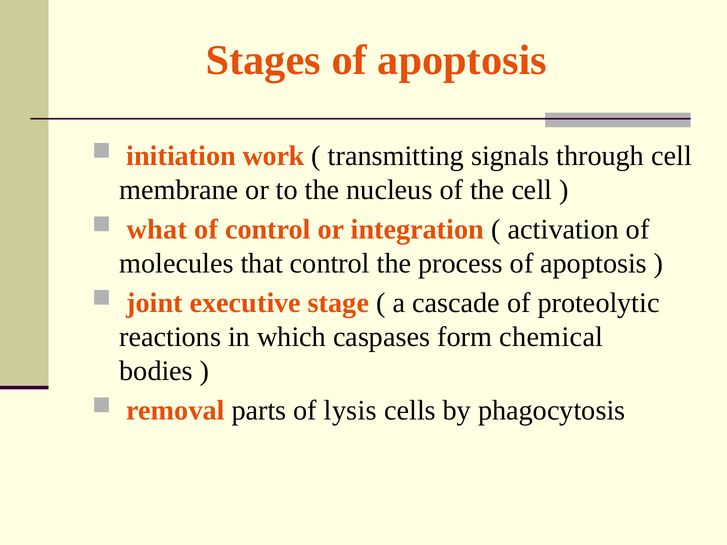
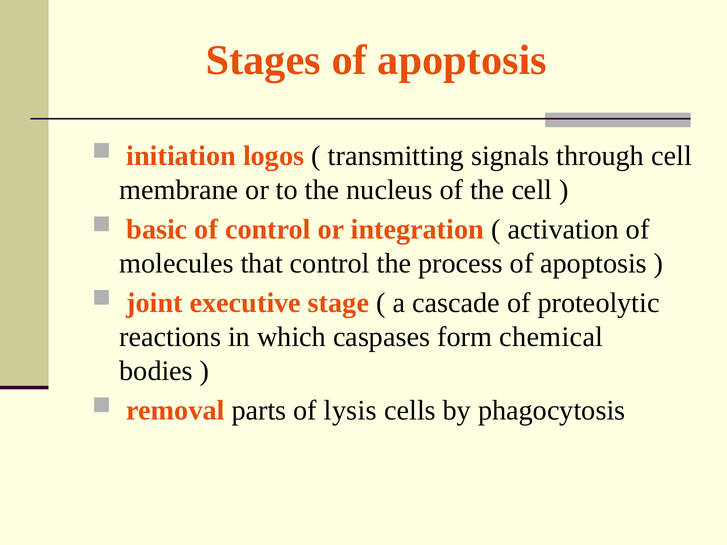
work: work -> logos
what: what -> basic
